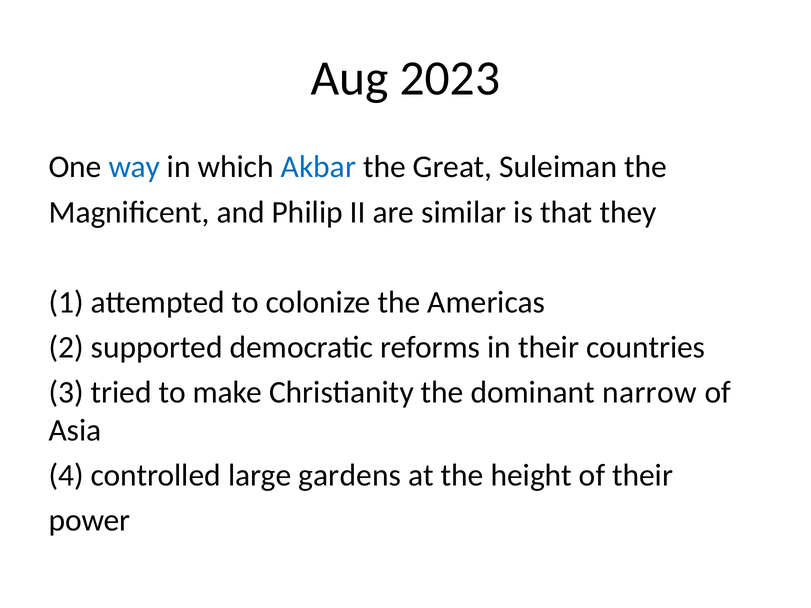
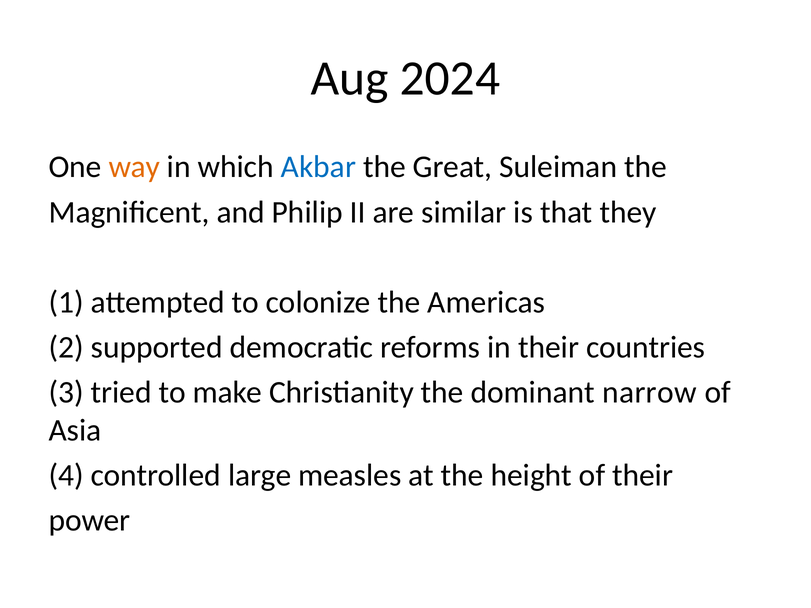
2023: 2023 -> 2024
way colour: blue -> orange
gardens: gardens -> measles
